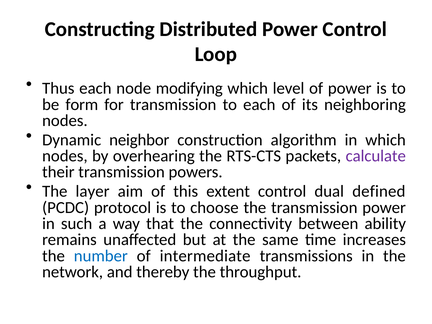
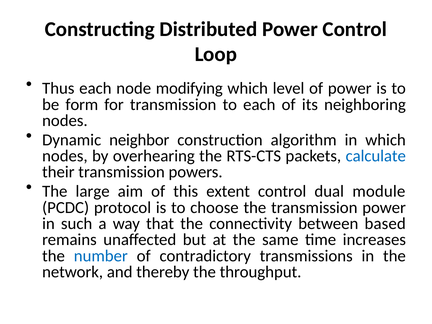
calculate colour: purple -> blue
layer: layer -> large
defined: defined -> module
ability: ability -> based
intermediate: intermediate -> contradictory
